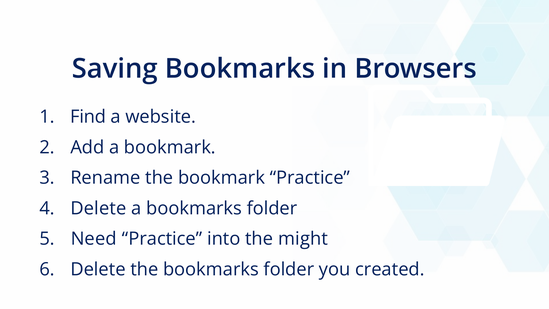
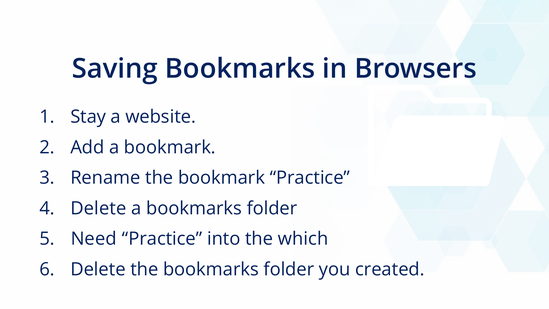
Find: Find -> Stay
might: might -> which
